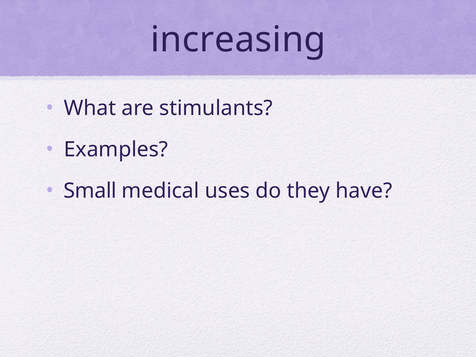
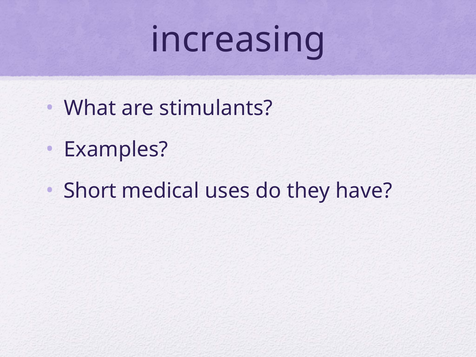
Small: Small -> Short
